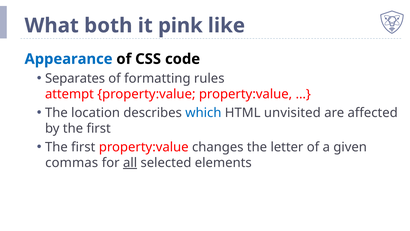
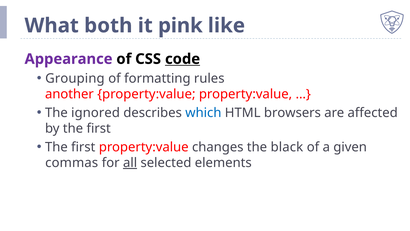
Appearance colour: blue -> purple
code underline: none -> present
Separates: Separates -> Grouping
attempt: attempt -> another
location: location -> ignored
unvisited: unvisited -> browsers
letter: letter -> black
